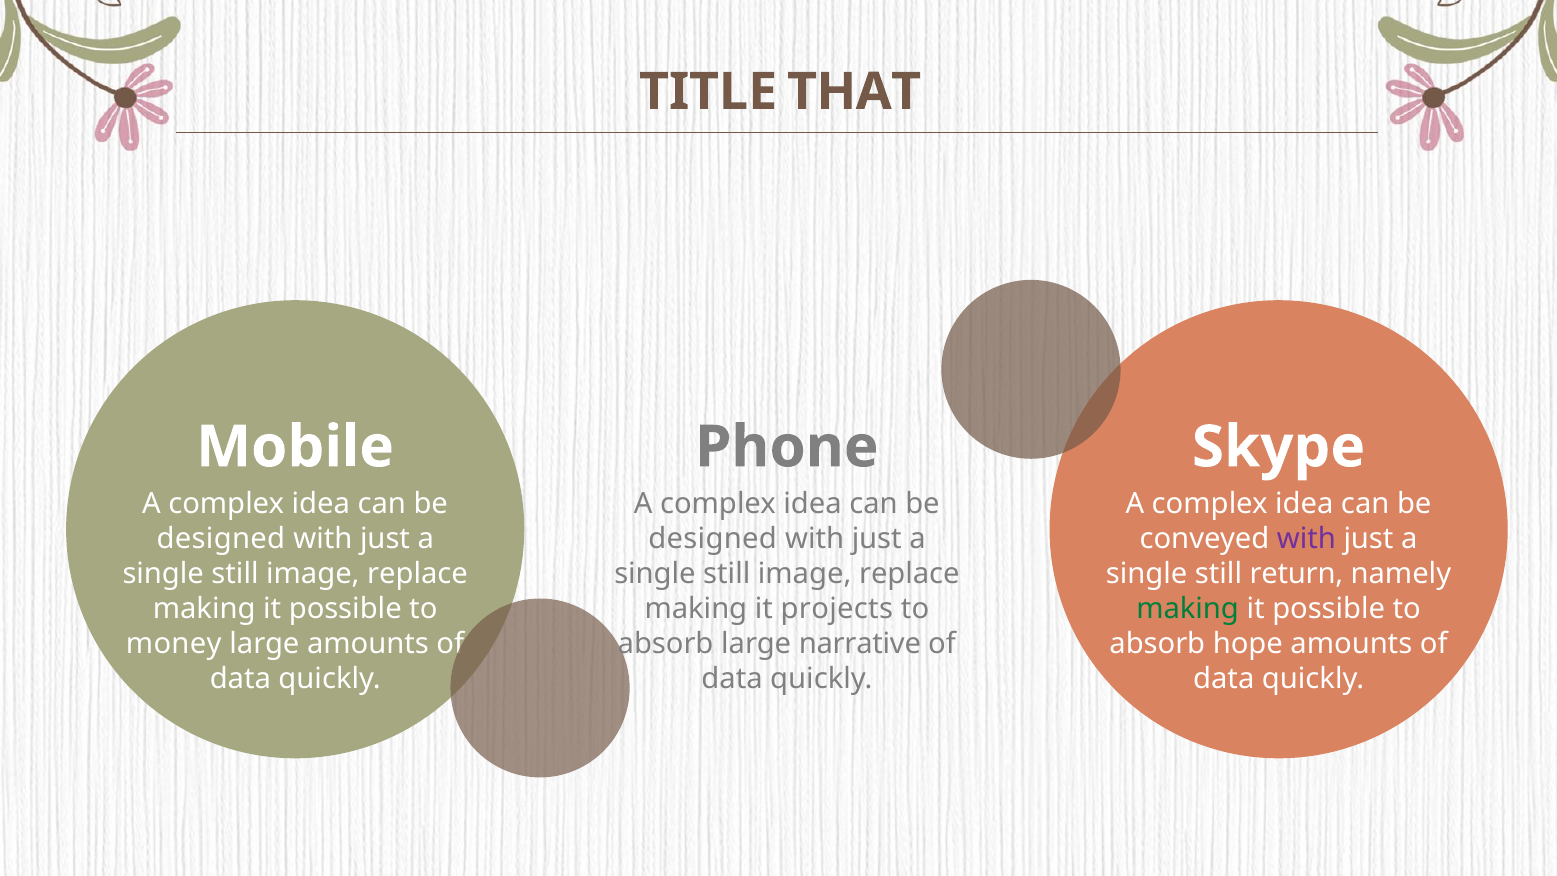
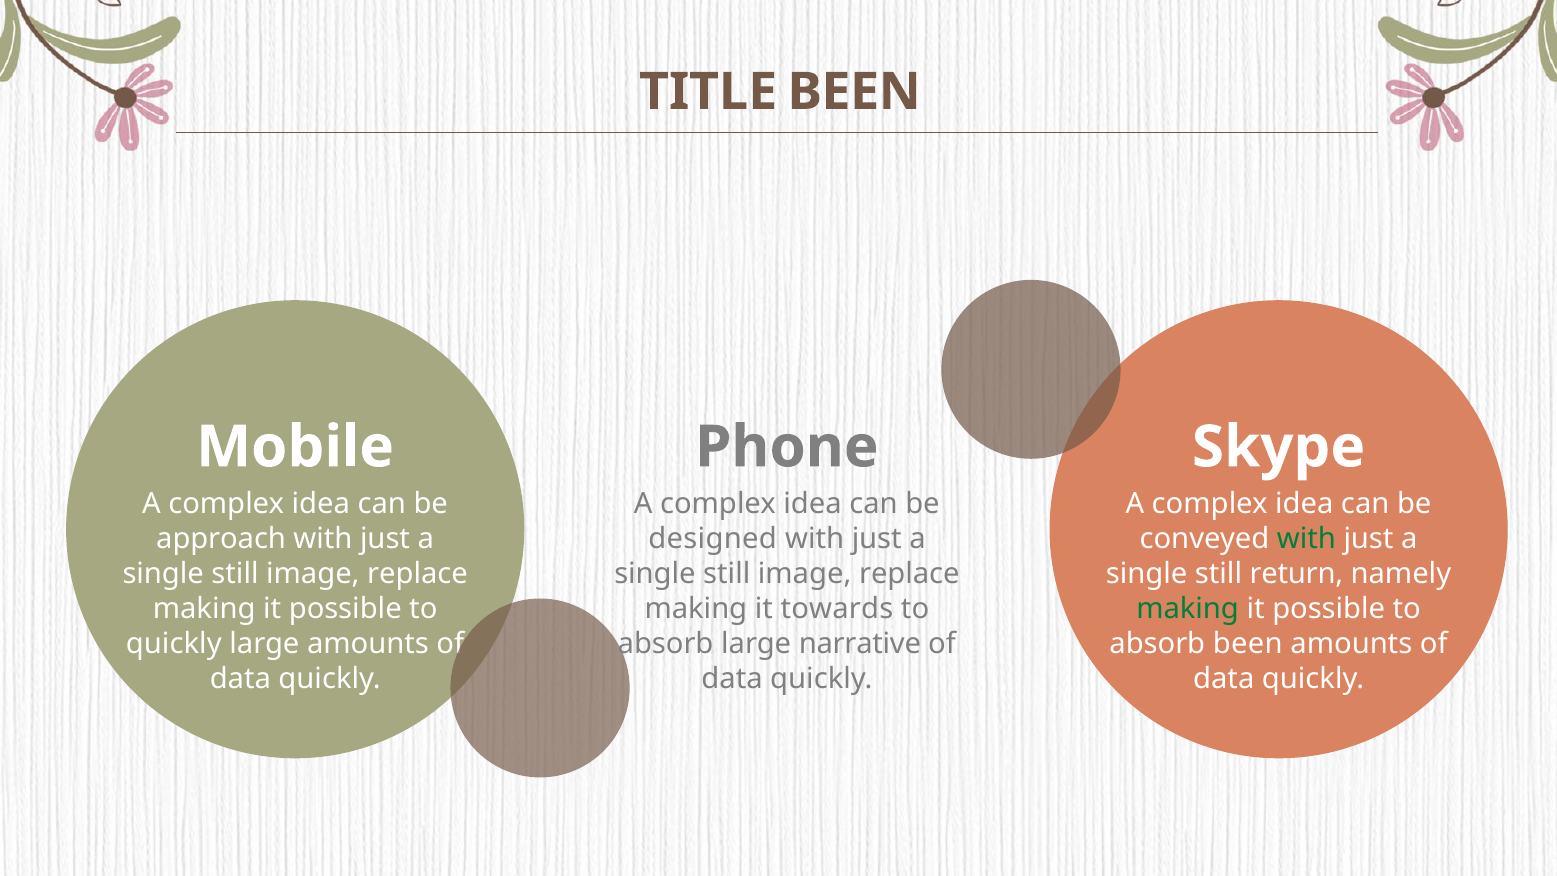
TITLE THAT: THAT -> BEEN
designed at (221, 539): designed -> approach
with at (1306, 539) colour: purple -> green
projects: projects -> towards
money at (174, 644): money -> quickly
absorb hope: hope -> been
